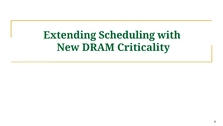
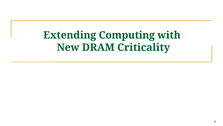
Scheduling: Scheduling -> Computing
